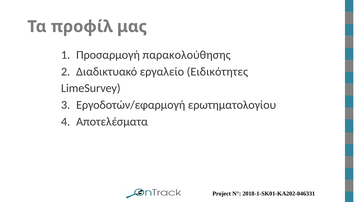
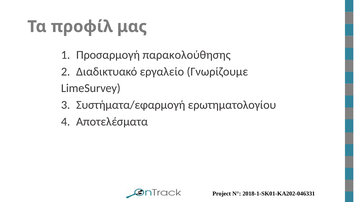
Ειδικότητες: Ειδικότητες -> Γνωρίζουμε
Εργοδοτών/εφαρμογή: Εργοδοτών/εφαρμογή -> Συστήματα/εφαρμογή
